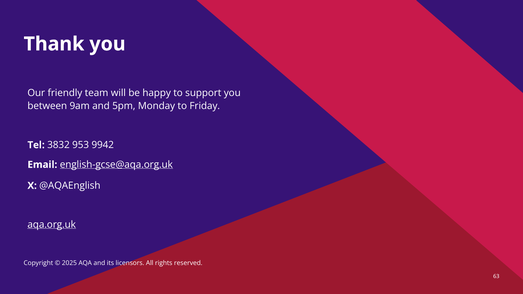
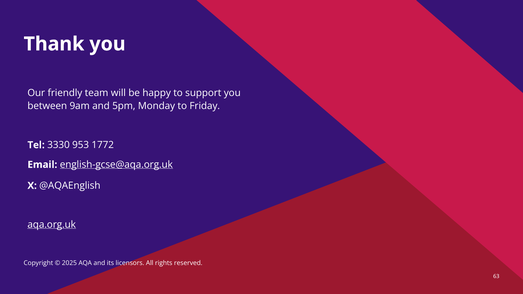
3832: 3832 -> 3330
9942: 9942 -> 1772
